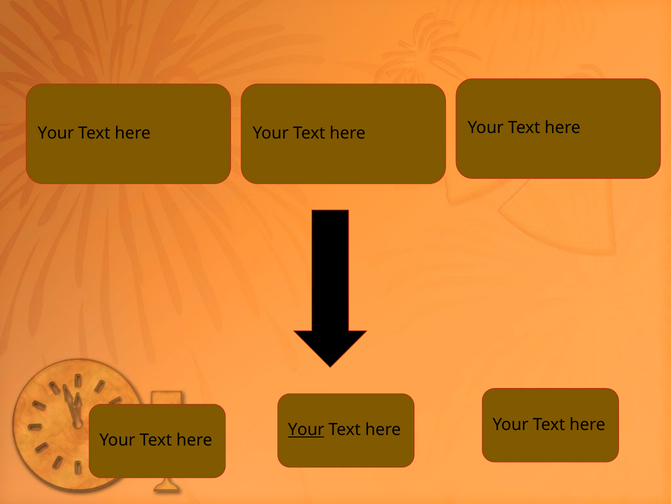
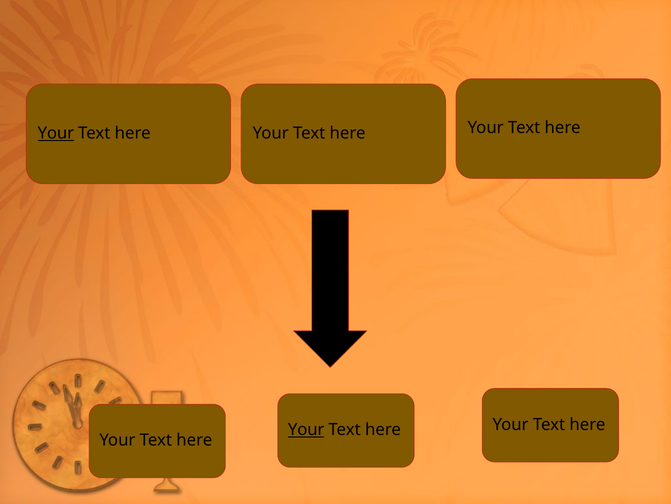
Your at (56, 133) underline: none -> present
